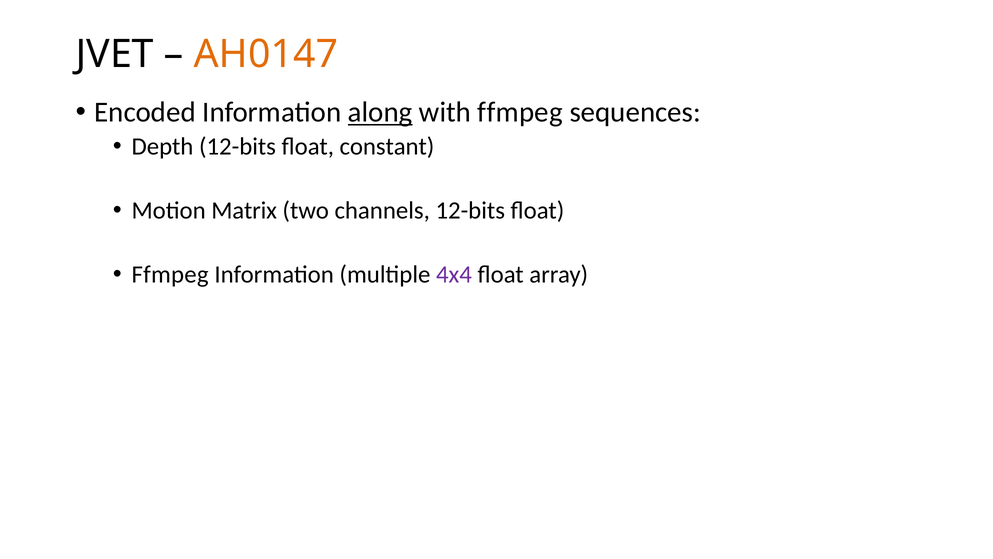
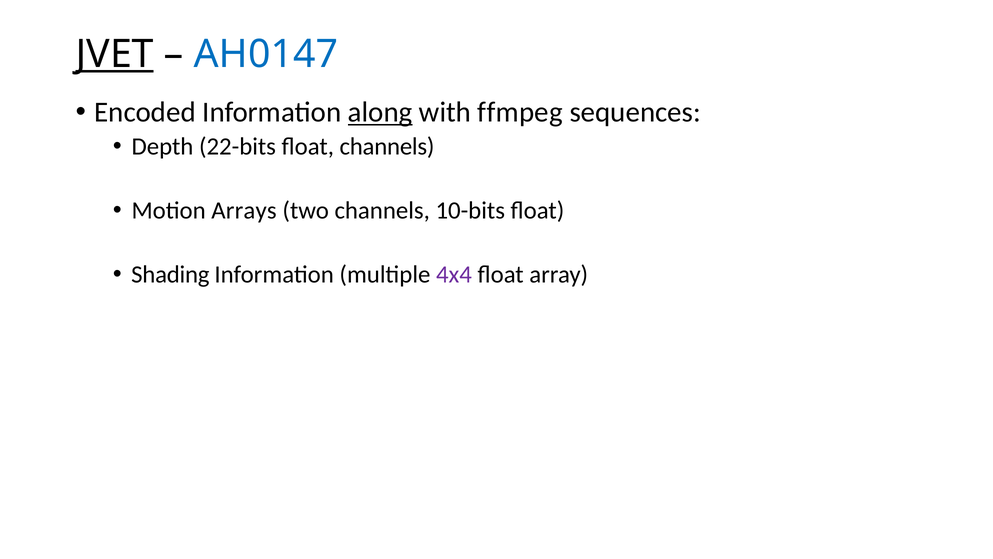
JVET underline: none -> present
AH0147 colour: orange -> blue
Depth 12-bits: 12-bits -> 22-bits
float constant: constant -> channels
Matrix: Matrix -> Arrays
channels 12-bits: 12-bits -> 10-bits
Ffmpeg at (170, 274): Ffmpeg -> Shading
